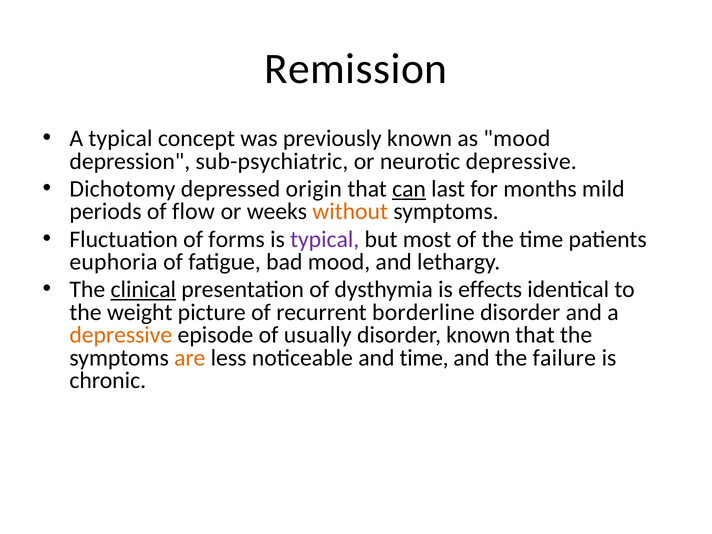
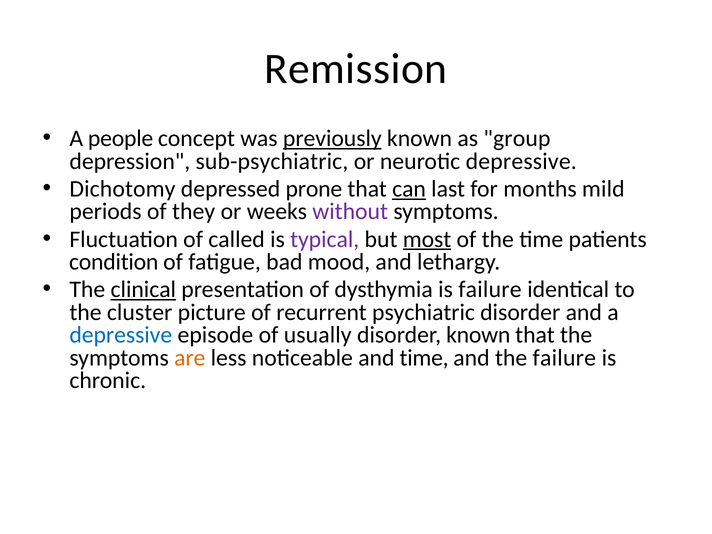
A typical: typical -> people
previously underline: none -> present
as mood: mood -> group
origin: origin -> prone
flow: flow -> they
without colour: orange -> purple
forms: forms -> called
most underline: none -> present
euphoria: euphoria -> condition
is effects: effects -> failure
weight: weight -> cluster
borderline: borderline -> psychiatric
depressive at (121, 335) colour: orange -> blue
